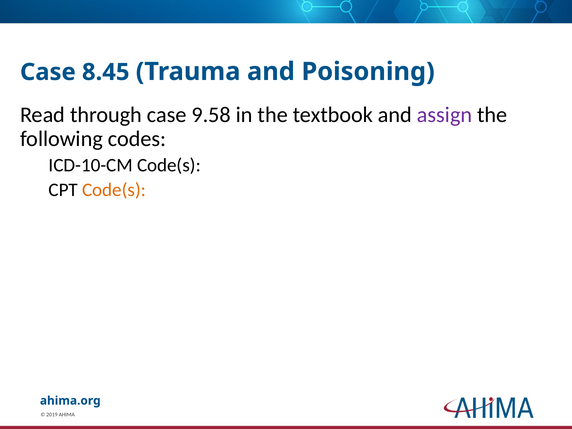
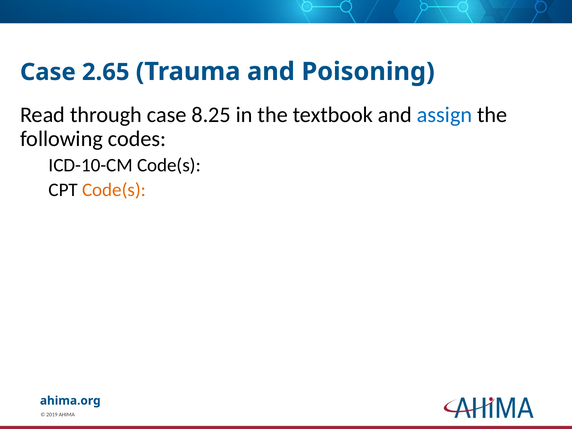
8.45: 8.45 -> 2.65
9.58: 9.58 -> 8.25
assign colour: purple -> blue
